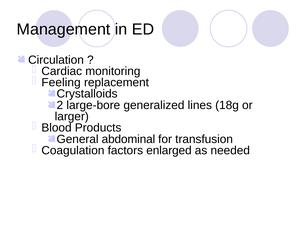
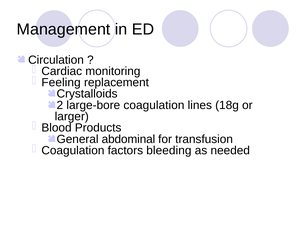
large-bore generalized: generalized -> coagulation
enlarged: enlarged -> bleeding
